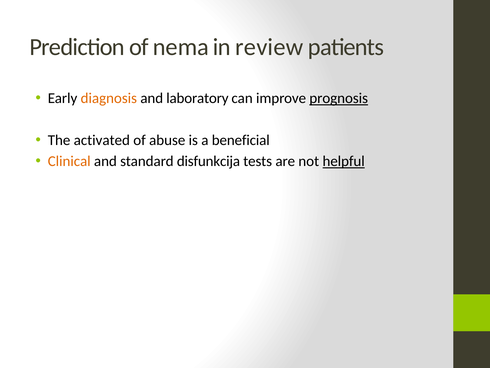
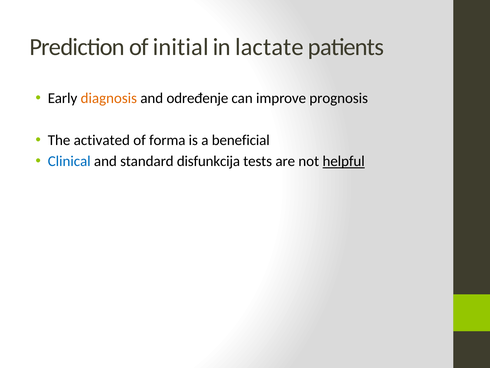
nema: nema -> initial
review: review -> lactate
laboratory: laboratory -> određenje
prognosis underline: present -> none
abuse: abuse -> forma
Clinical colour: orange -> blue
